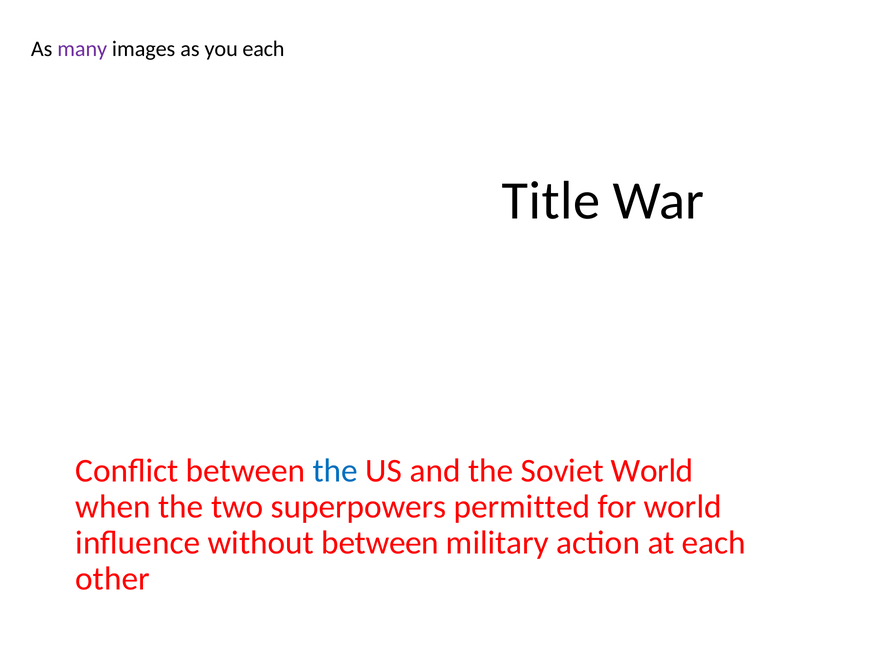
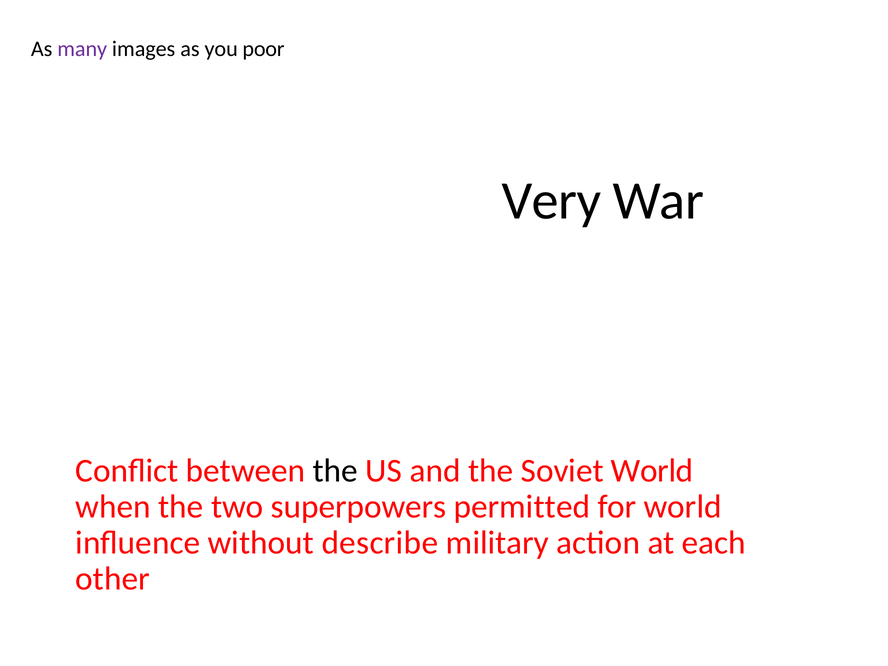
you each: each -> poor
Title: Title -> Very
the at (335, 471) colour: blue -> black
without between: between -> describe
